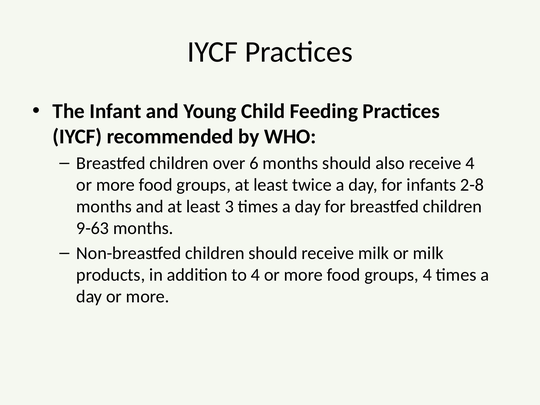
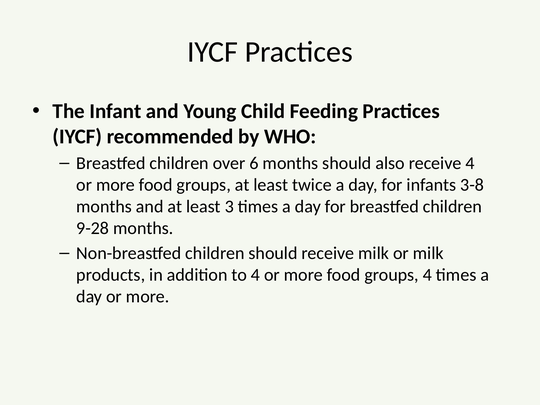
2-8: 2-8 -> 3-8
9-63: 9-63 -> 9-28
